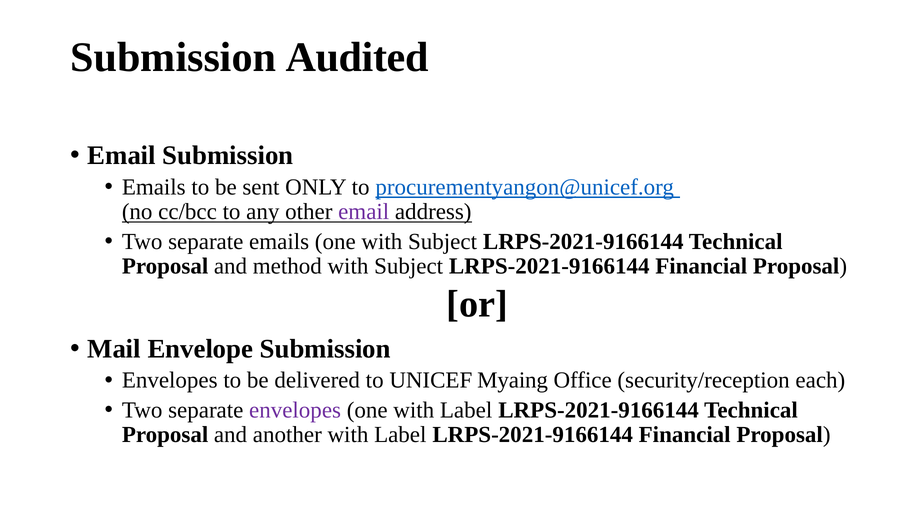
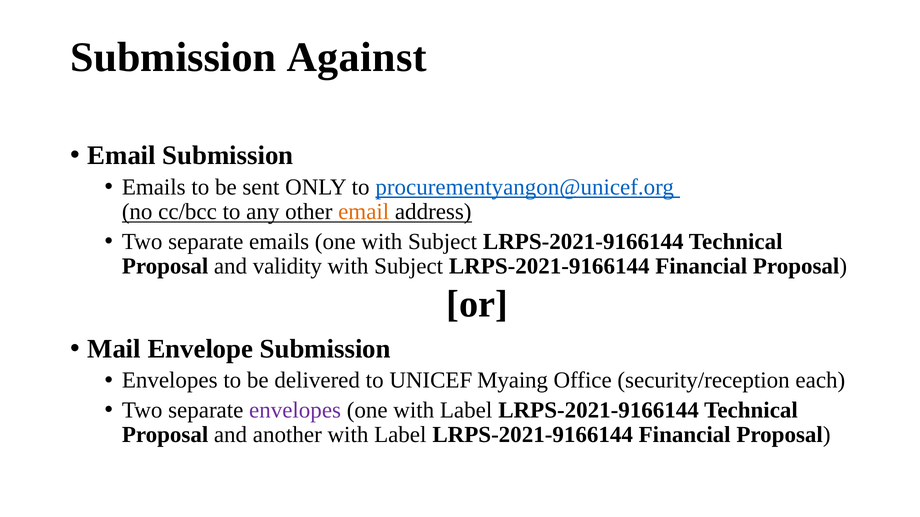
Audited: Audited -> Against
email at (364, 212) colour: purple -> orange
method: method -> validity
